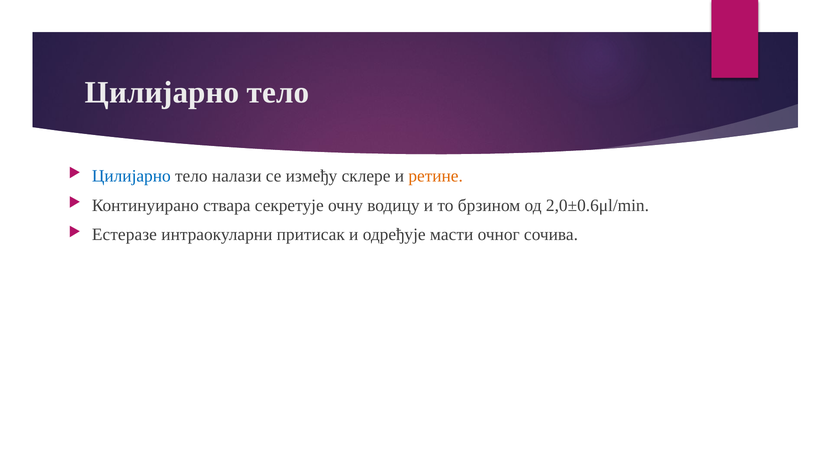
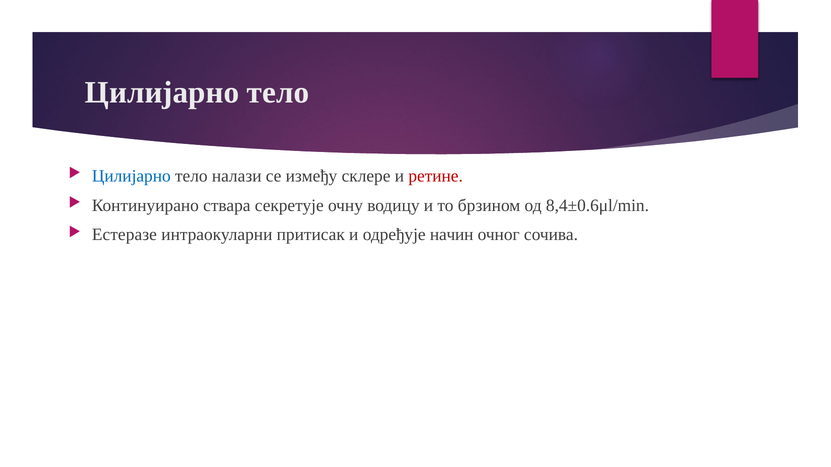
ретине colour: orange -> red
2,0±0.6μl/min: 2,0±0.6μl/min -> 8,4±0.6μl/min
масти: масти -> начин
